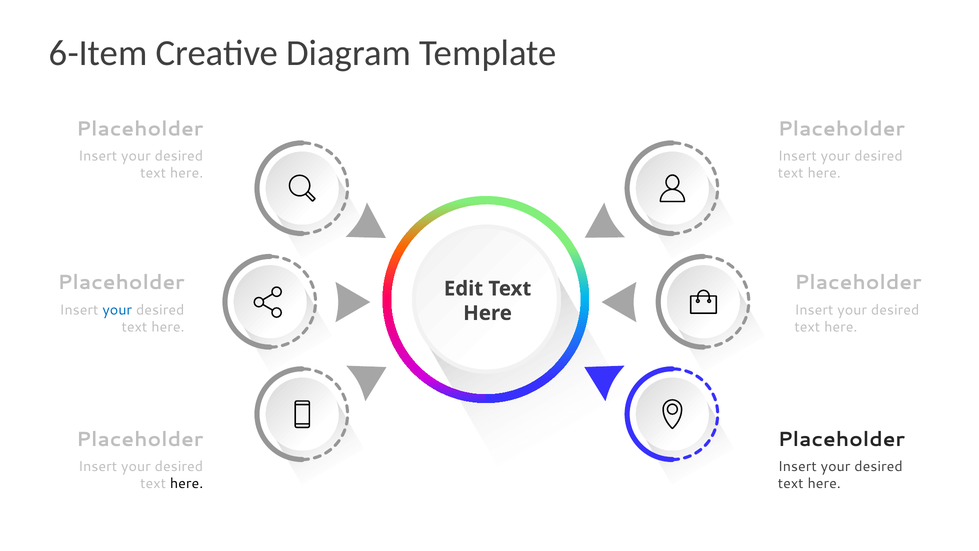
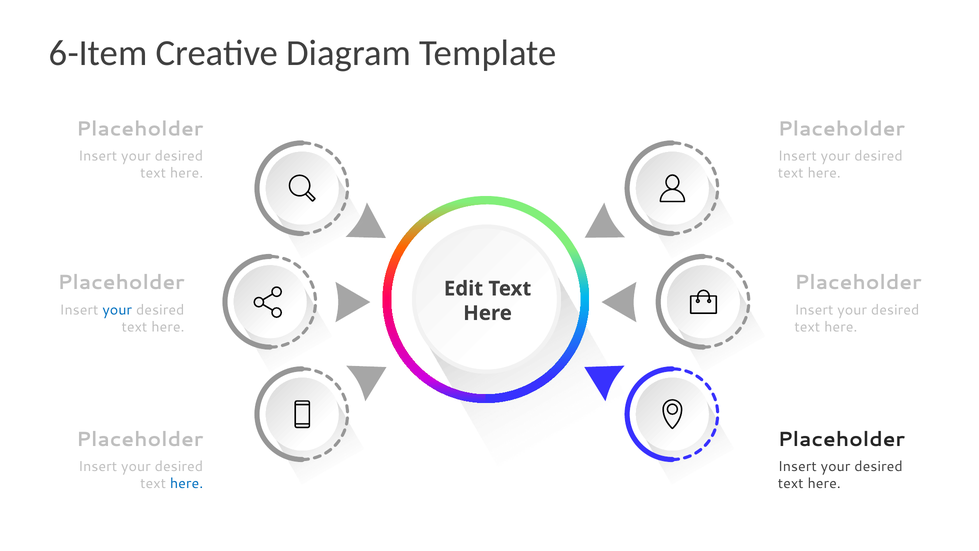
here at (187, 483) colour: black -> blue
